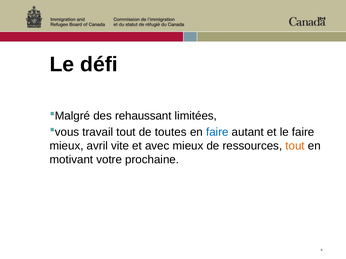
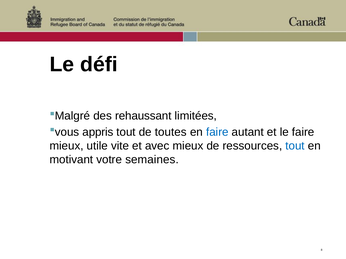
travail: travail -> appris
avril: avril -> utile
tout at (295, 146) colour: orange -> blue
prochaine: prochaine -> semaines
